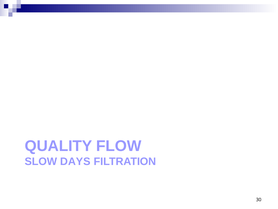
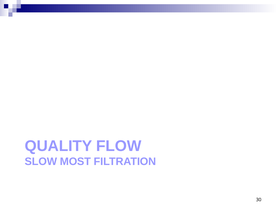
DAYS: DAYS -> MOST
